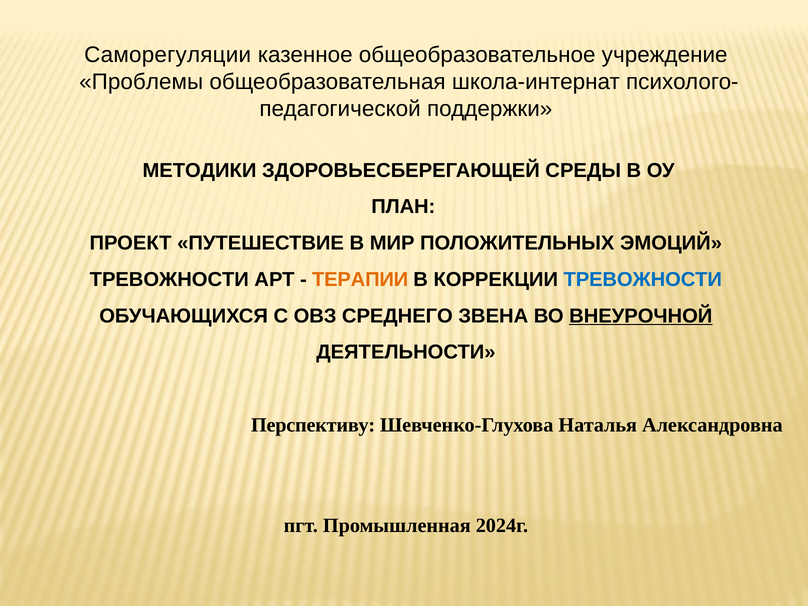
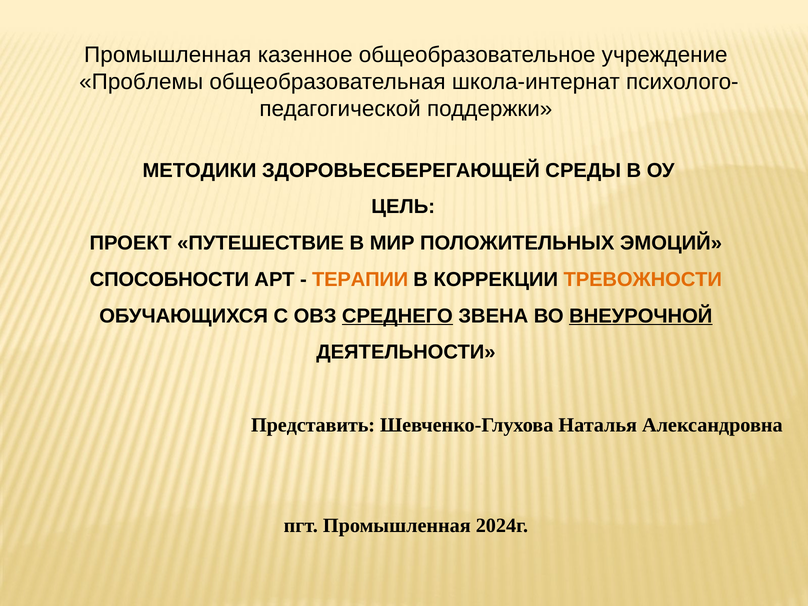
Саморегуляции at (168, 55): Саморегуляции -> Промышленная
ПЛАН: ПЛАН -> ЦЕЛЬ
ТРЕВОЖНОСТИ at (169, 280): ТРЕВОЖНОСТИ -> СПОСОБНОСТИ
ТРЕВОЖНОСТИ at (643, 280) colour: blue -> orange
СРЕДНЕГО underline: none -> present
Перспективу: Перспективу -> Представить
